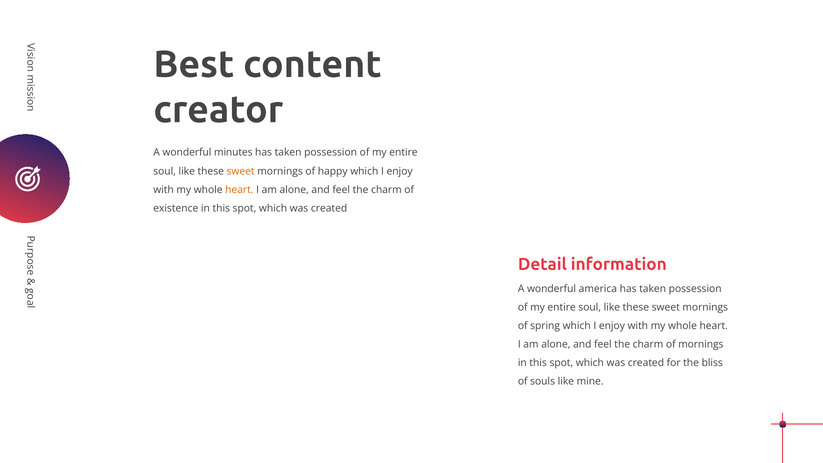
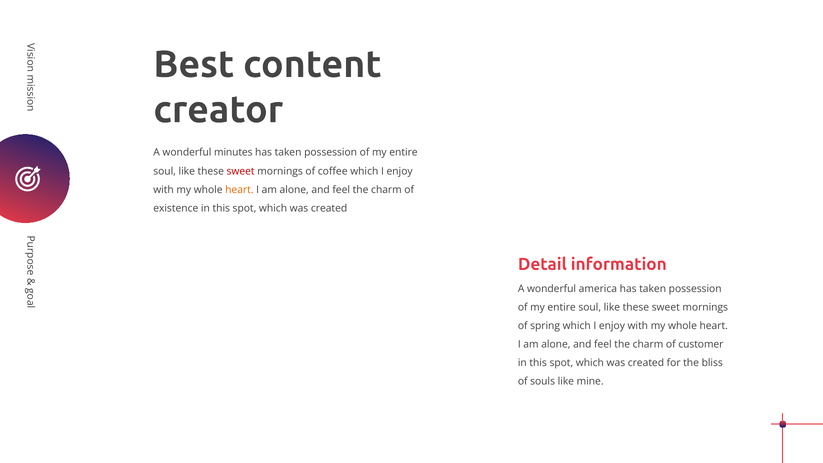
sweet at (241, 171) colour: orange -> red
happy: happy -> coffee
of mornings: mornings -> customer
